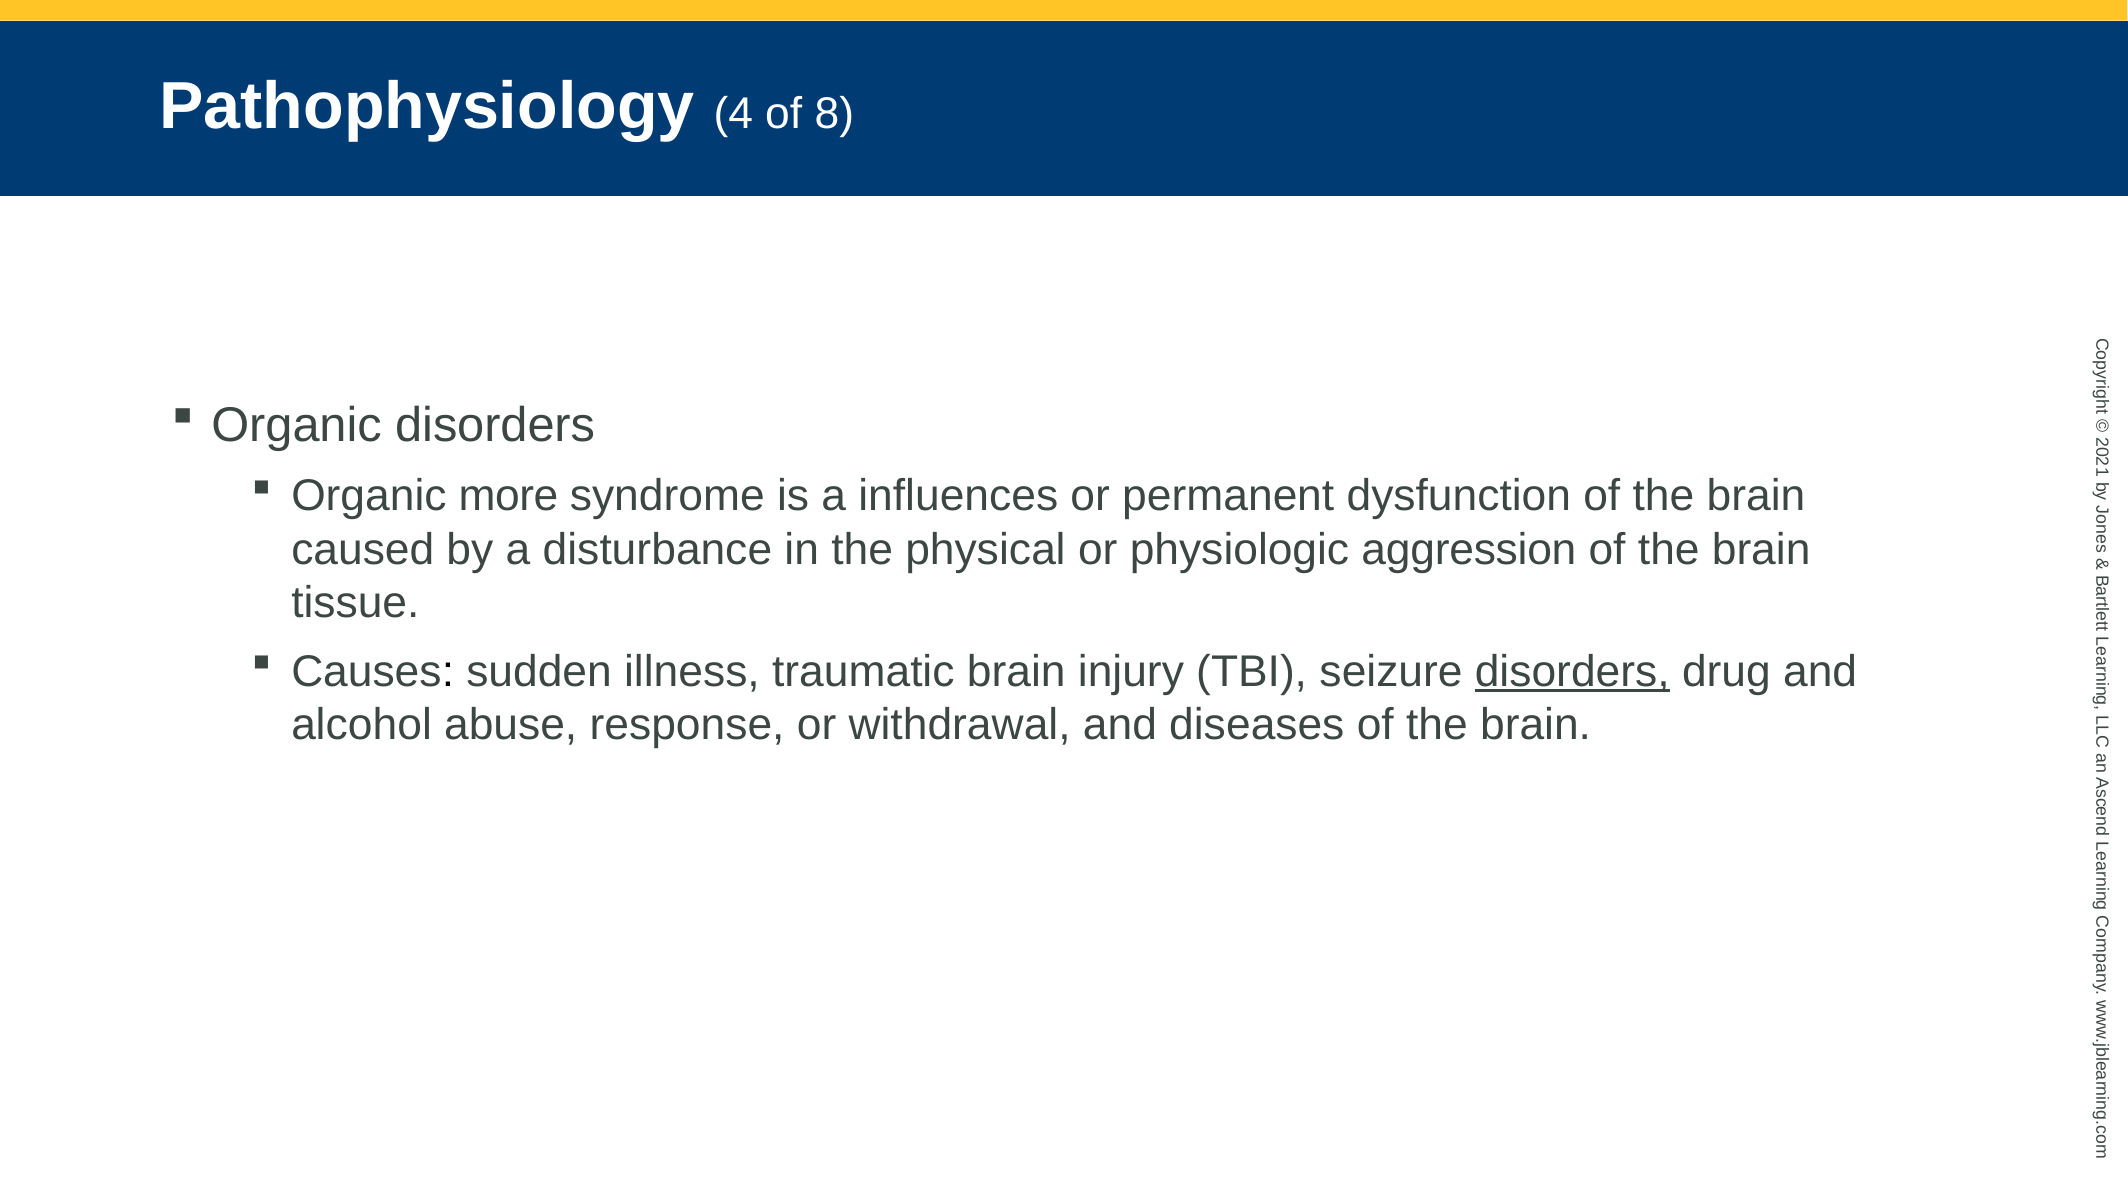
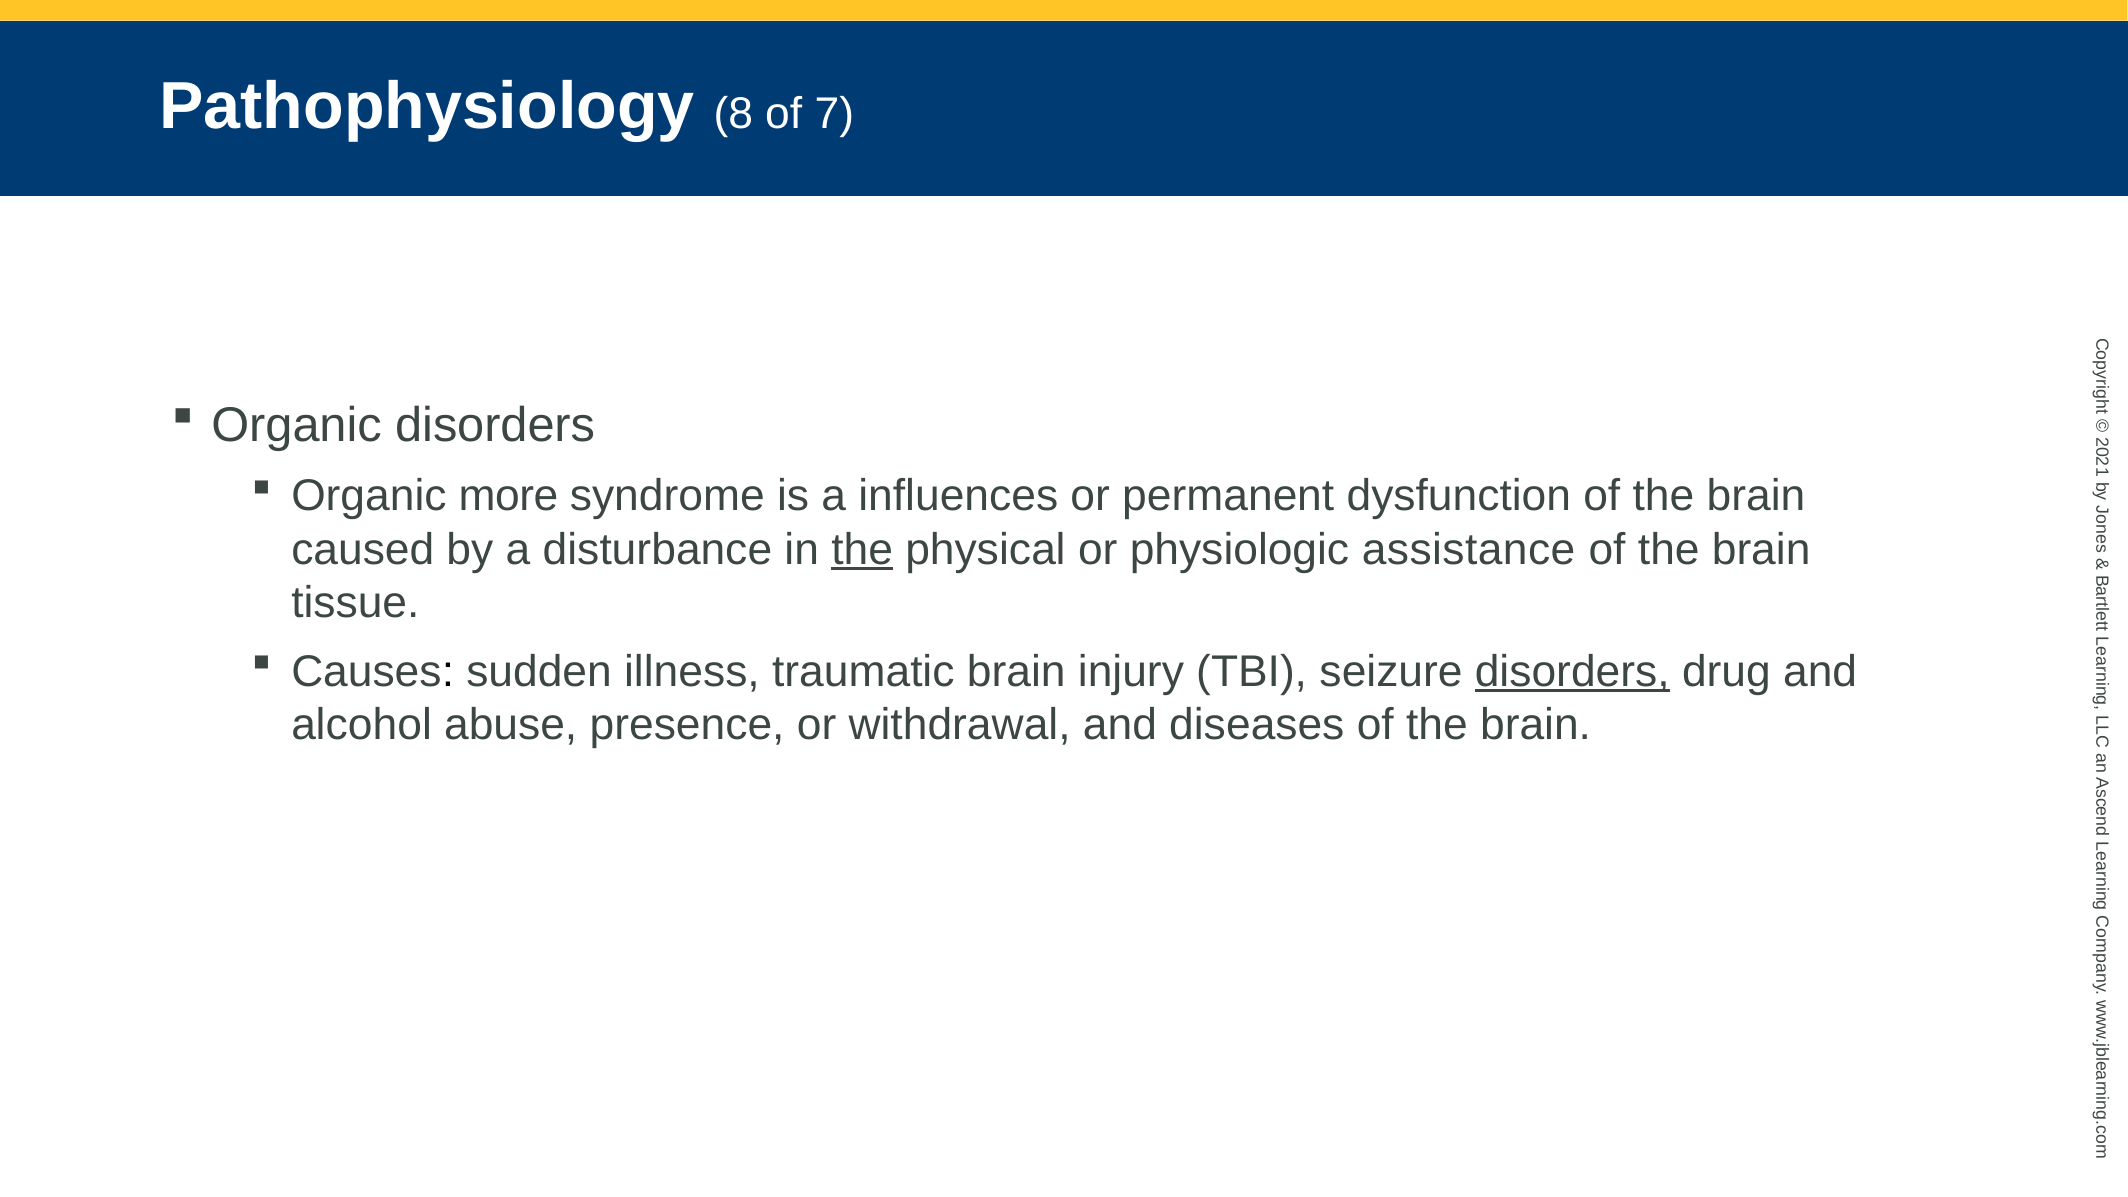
4: 4 -> 8
8: 8 -> 7
the at (862, 550) underline: none -> present
aggression: aggression -> assistance
response: response -> presence
